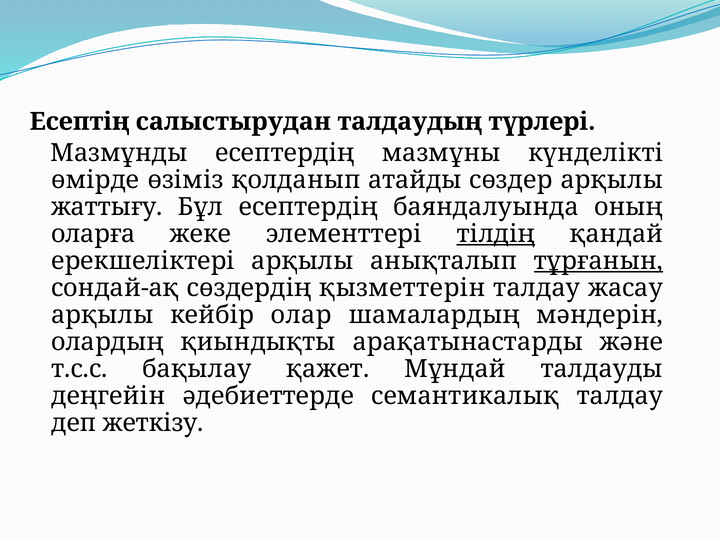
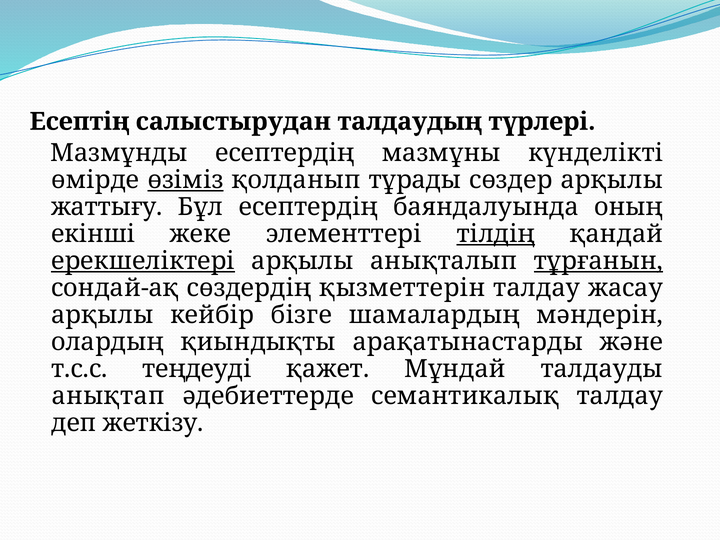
өзіміз underline: none -> present
атайды: атайды -> тұрады
оларға: оларға -> екінші
ерекшеліктері underline: none -> present
олар: олар -> бізге
бақылау: бақылау -> теңдеуді
деңгейін: деңгейін -> анықтап
